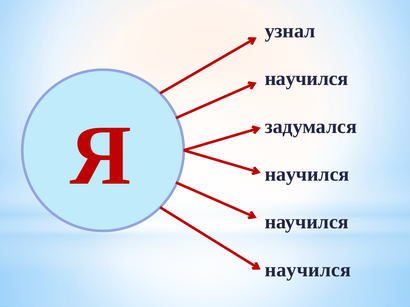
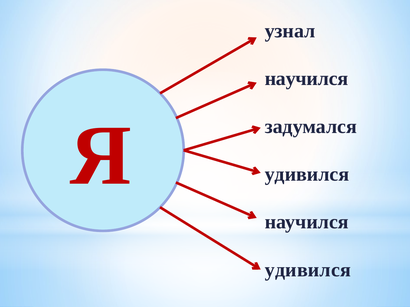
научился at (307, 175): научился -> удивился
научился at (308, 270): научился -> удивился
